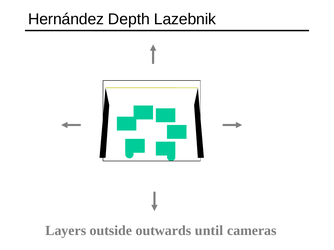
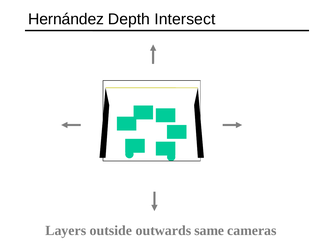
Lazebnik: Lazebnik -> Intersect
until: until -> same
